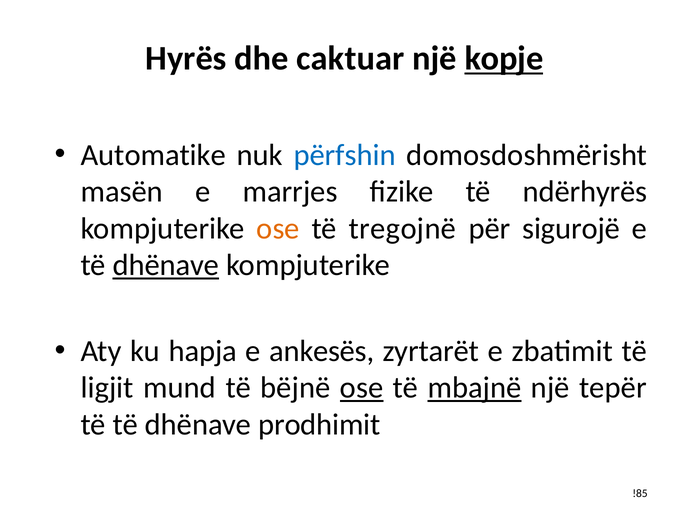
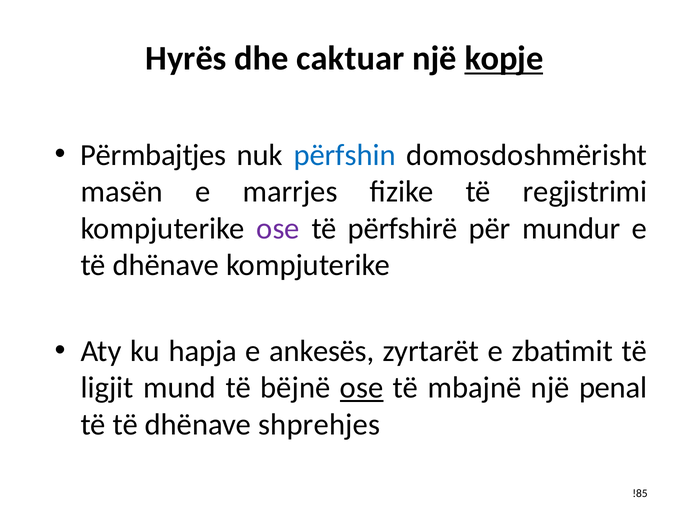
Automatike: Automatike -> Përmbajtjes
ndërhyrës: ndërhyrës -> regjistrimi
ose at (278, 228) colour: orange -> purple
tregojnë: tregojnë -> përfshirë
sigurojë: sigurojë -> mundur
dhënave at (166, 265) underline: present -> none
mbajnë underline: present -> none
tepër: tepër -> penal
prodhimit: prodhimit -> shprehjes
